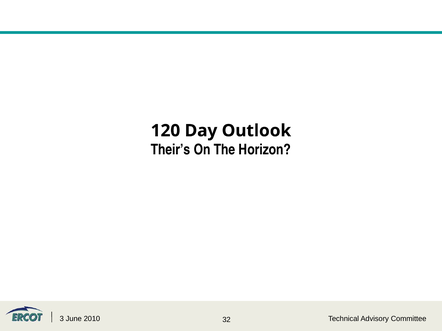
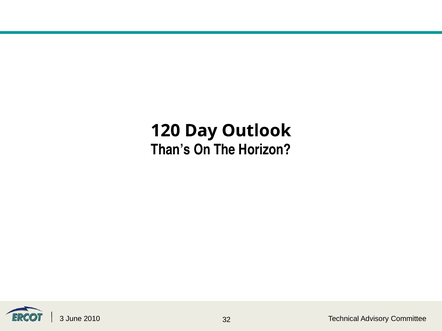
Their’s: Their’s -> Than’s
